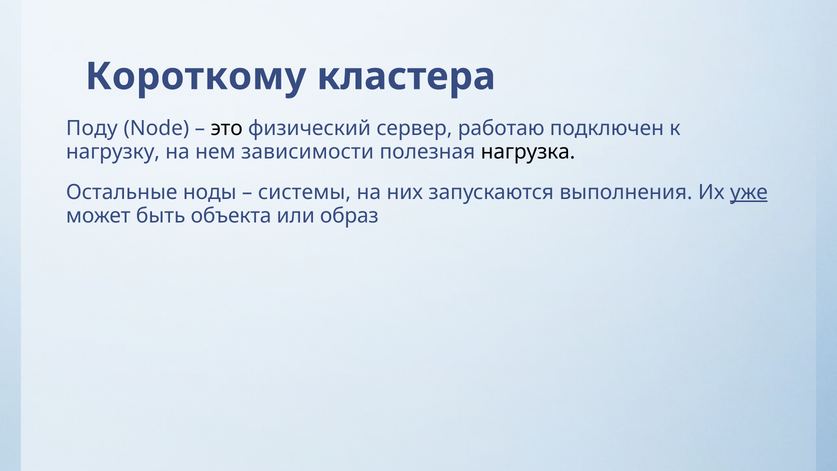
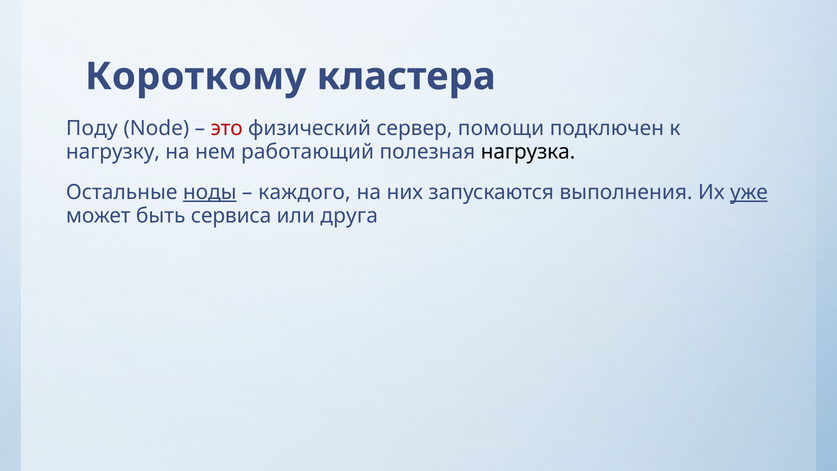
это colour: black -> red
работаю: работаю -> помощи
зависимости: зависимости -> работающий
ноды underline: none -> present
системы: системы -> каждого
объекта: объекта -> сервиса
образ: образ -> друга
